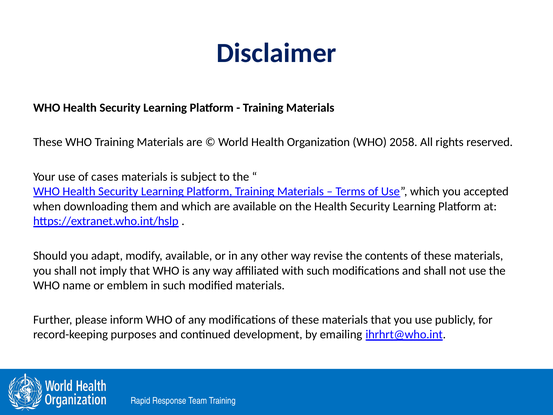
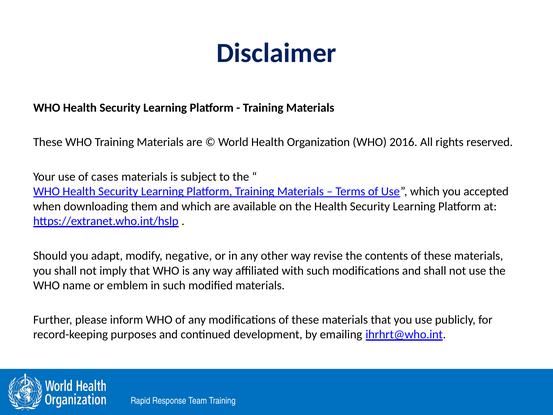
2058: 2058 -> 2016
modify available: available -> negative
